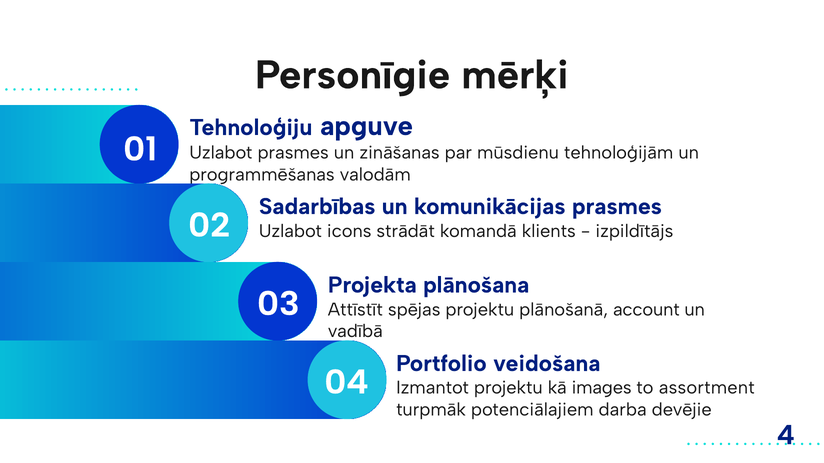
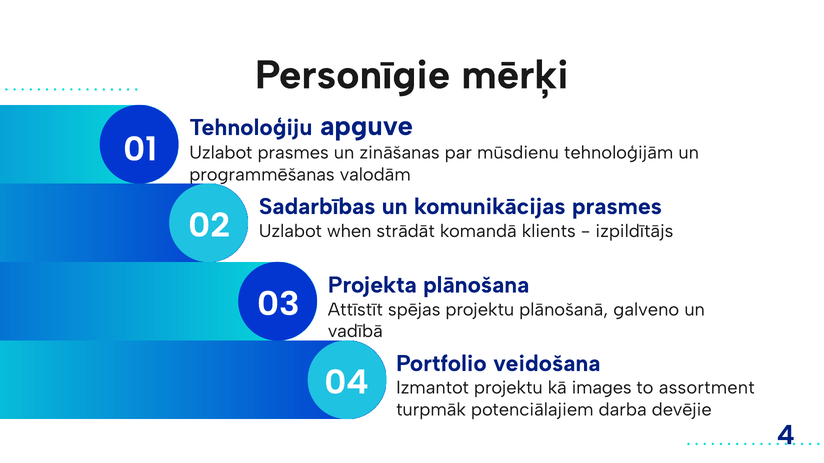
icons: icons -> when
account: account -> galveno
